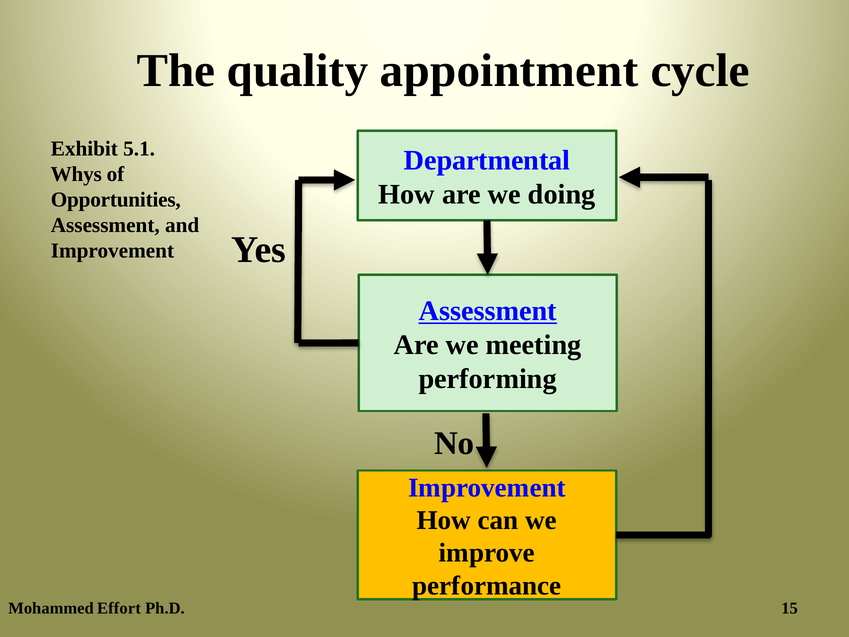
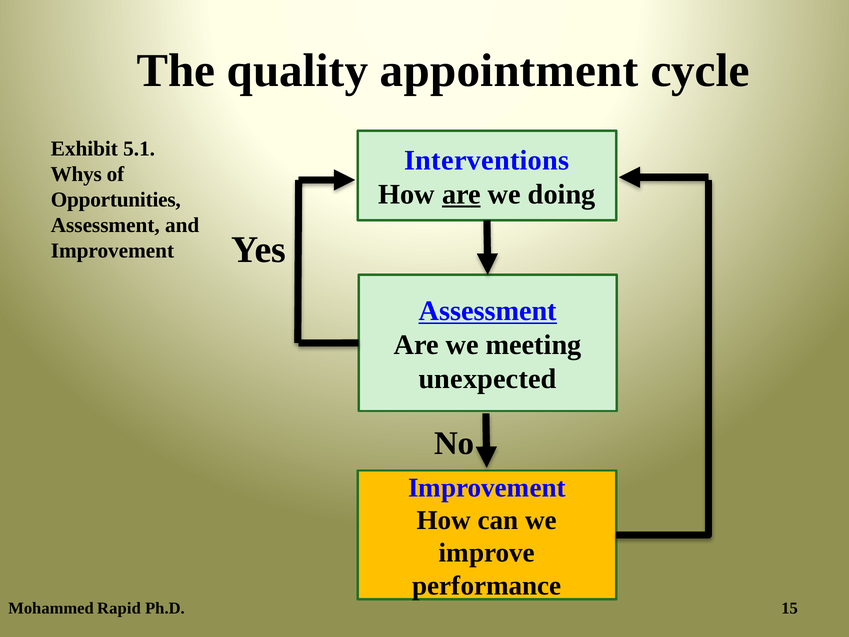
Departmental: Departmental -> Interventions
are at (461, 194) underline: none -> present
performing: performing -> unexpected
Effort: Effort -> Rapid
